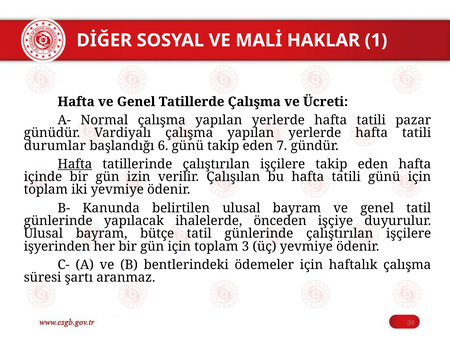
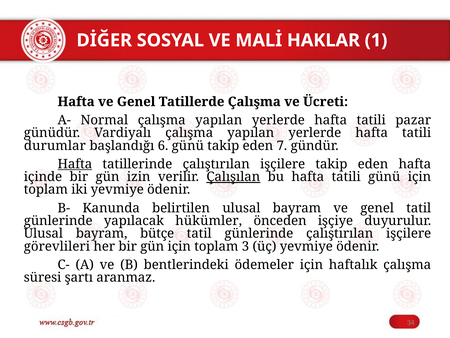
Çalışılan underline: none -> present
ihalelerde: ihalelerde -> hükümler
işyerinden: işyerinden -> görevlileri
